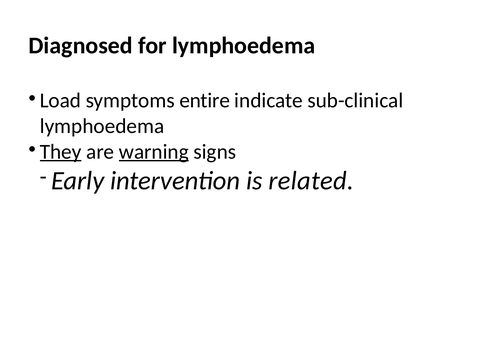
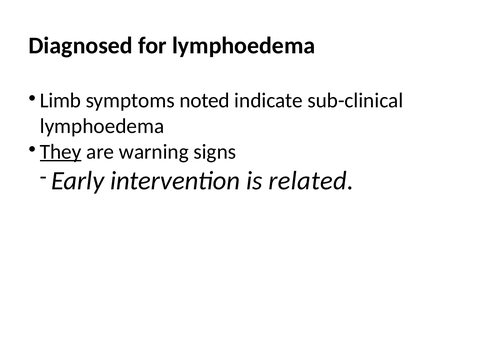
Load: Load -> Limb
entire: entire -> noted
warning underline: present -> none
